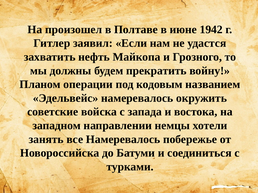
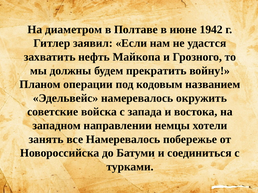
произошел: произошел -> диаметром
